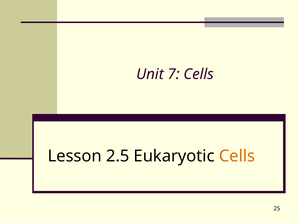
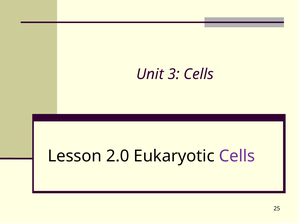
7: 7 -> 3
2.5: 2.5 -> 2.0
Cells at (237, 156) colour: orange -> purple
